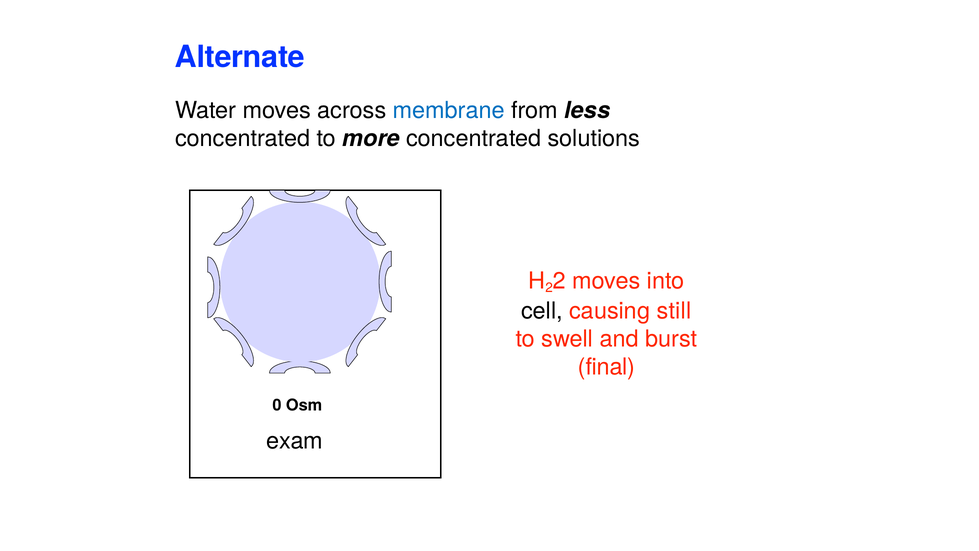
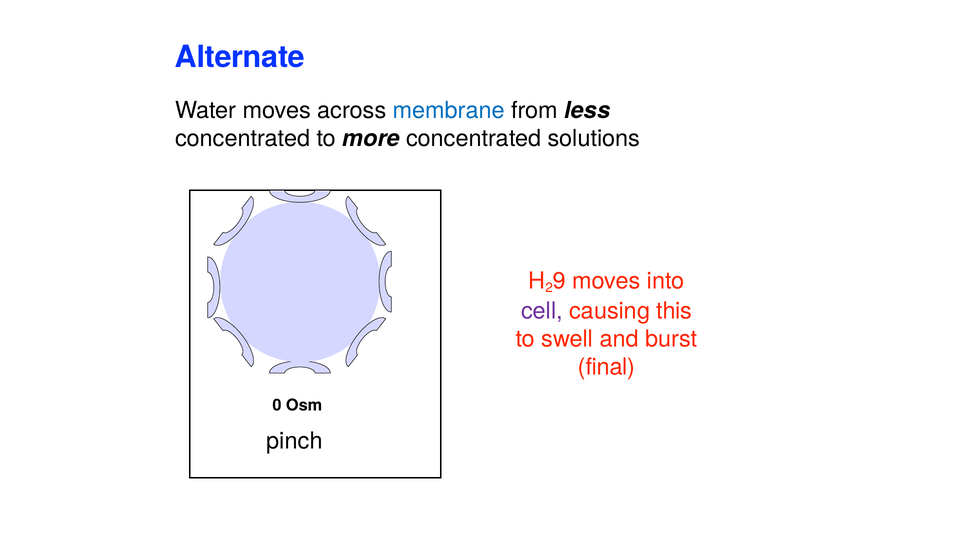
2 at (559, 281): 2 -> 9
cell colour: black -> purple
still: still -> this
exam: exam -> pinch
